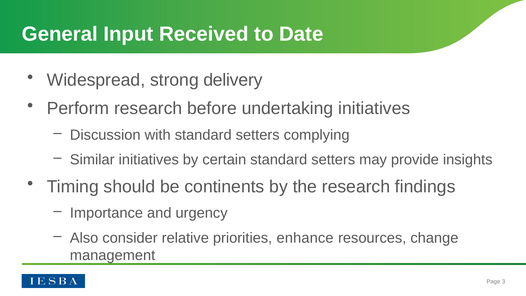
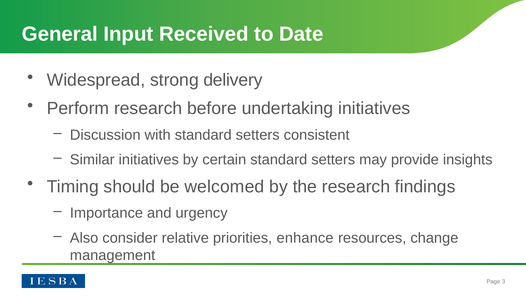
complying: complying -> consistent
continents: continents -> welcomed
